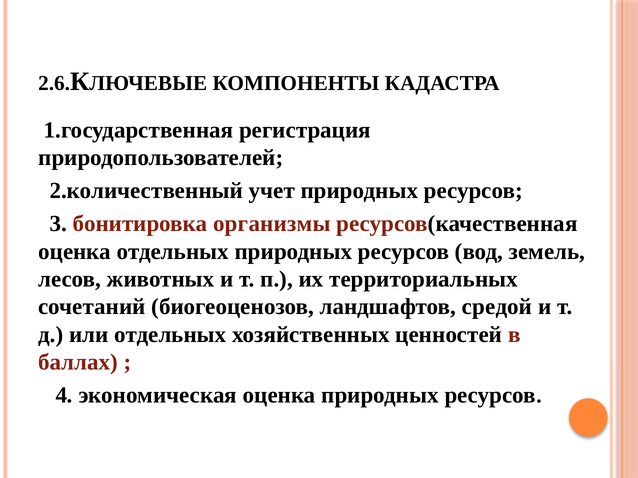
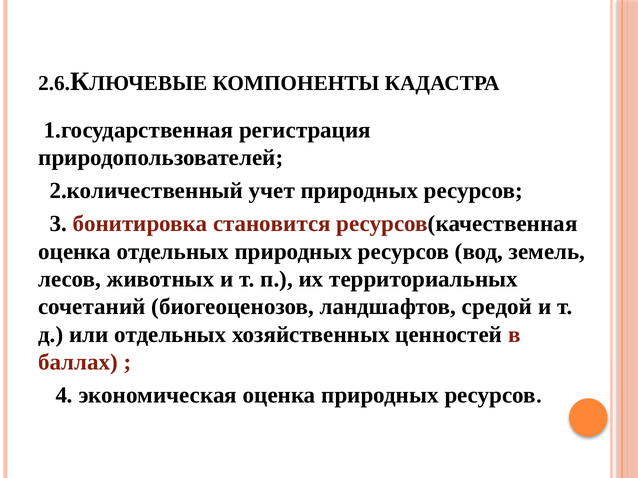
организмы: организмы -> становится
